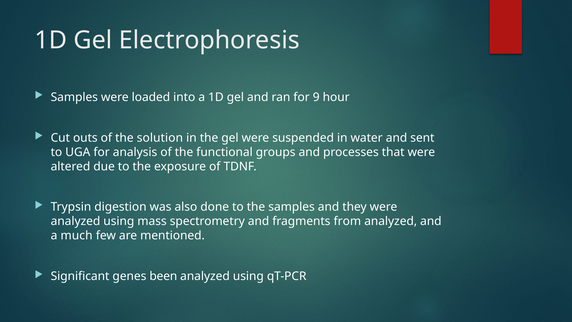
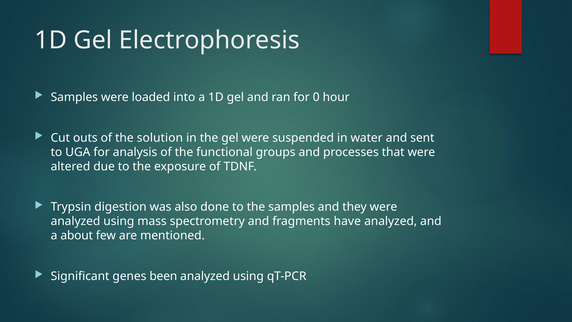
9: 9 -> 0
from: from -> have
much: much -> about
